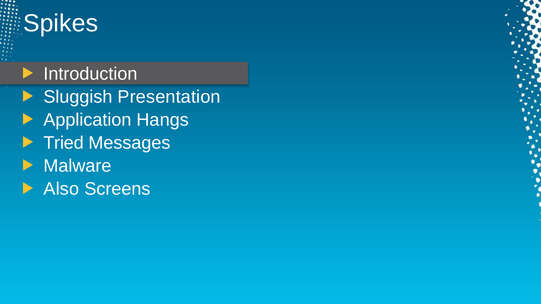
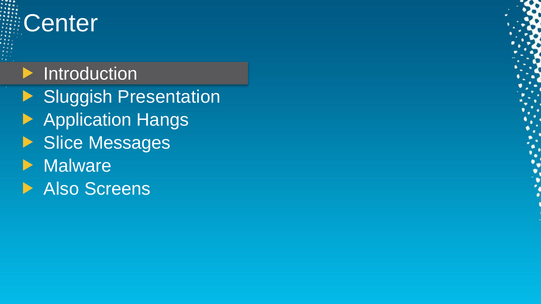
Spikes: Spikes -> Center
Tried: Tried -> Slice
